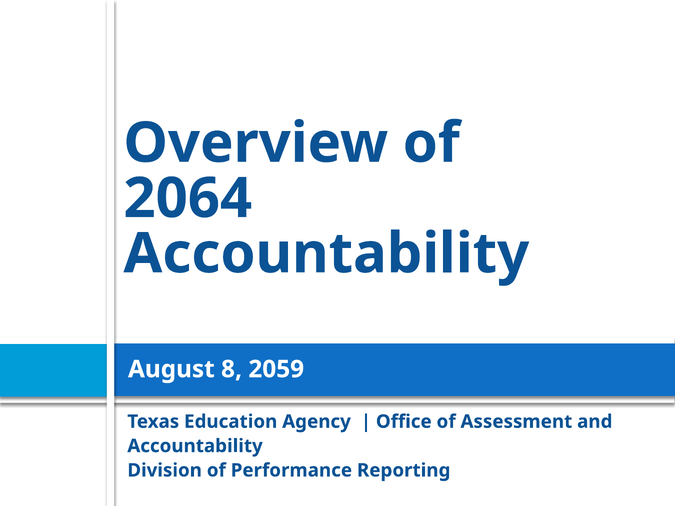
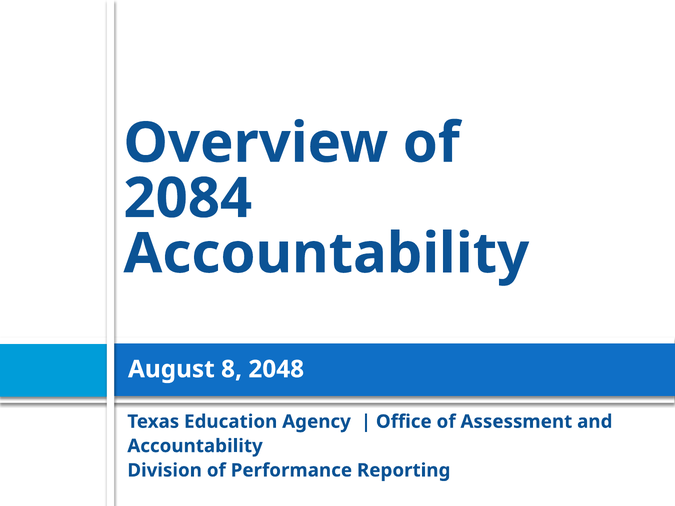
2064: 2064 -> 2084
2059: 2059 -> 2048
